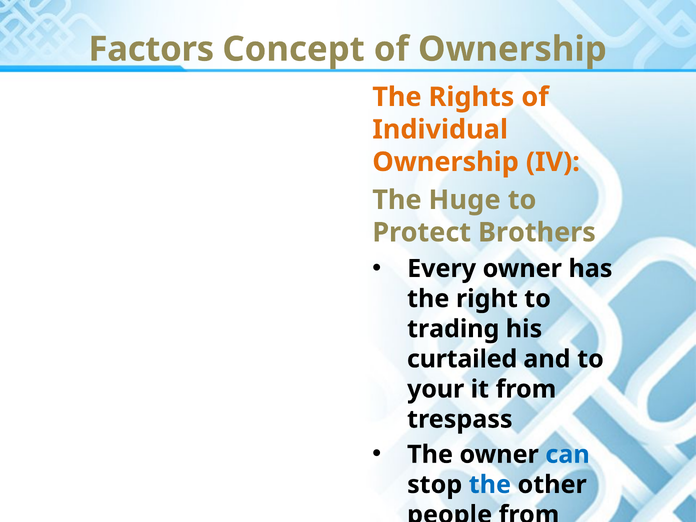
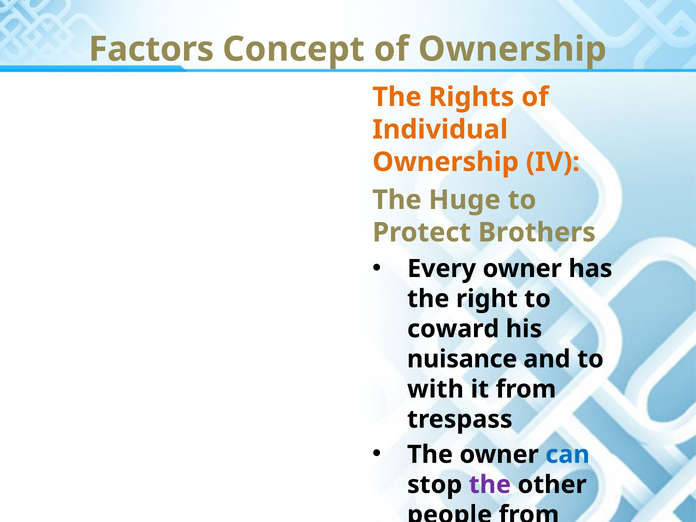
trading: trading -> coward
curtailed: curtailed -> nuisance
your: your -> with
the at (490, 485) colour: blue -> purple
